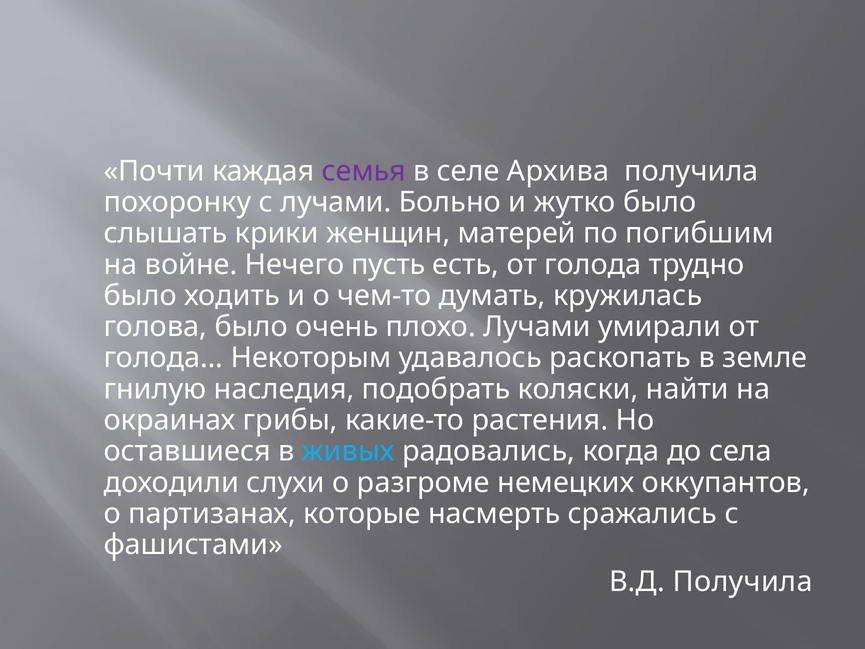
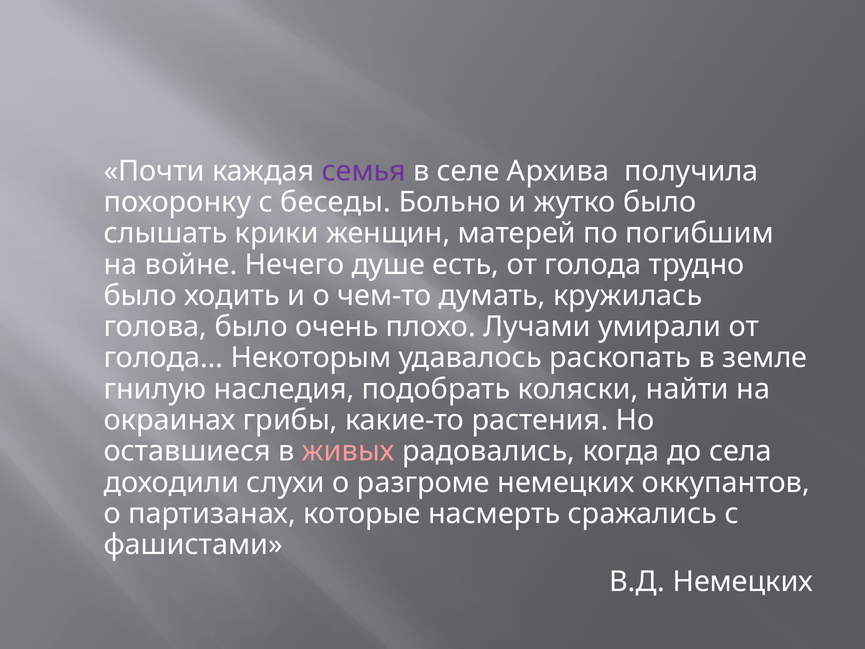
с лучами: лучами -> беседы
пусть: пусть -> душе
живых colour: light blue -> pink
В.Д Получила: Получила -> Немецких
